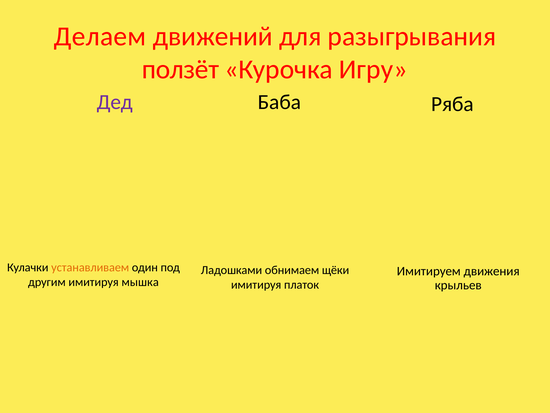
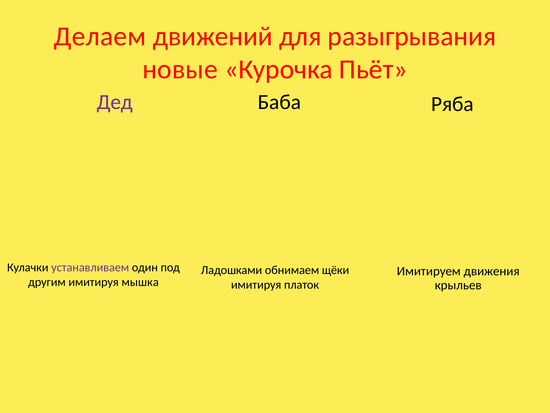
ползёт: ползёт -> новые
Игру: Игру -> Пьёт
устанавливаем colour: orange -> purple
